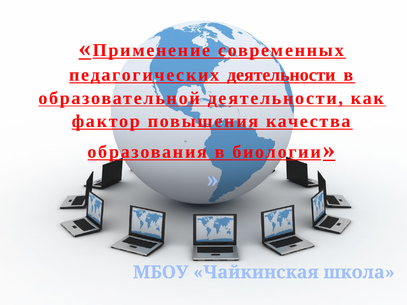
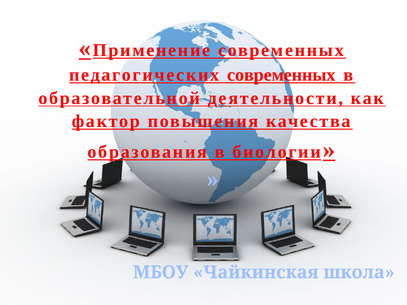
педагогических деятельности: деятельности -> современных
